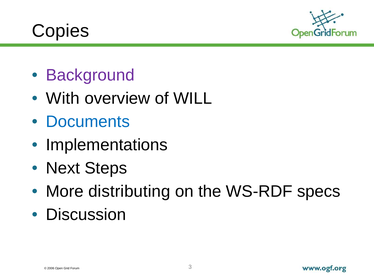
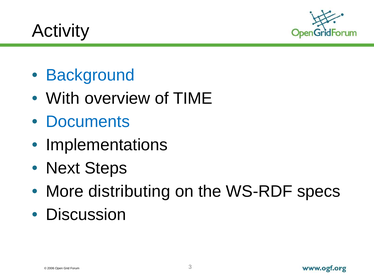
Copies: Copies -> Activity
Background colour: purple -> blue
WILL: WILL -> TIME
